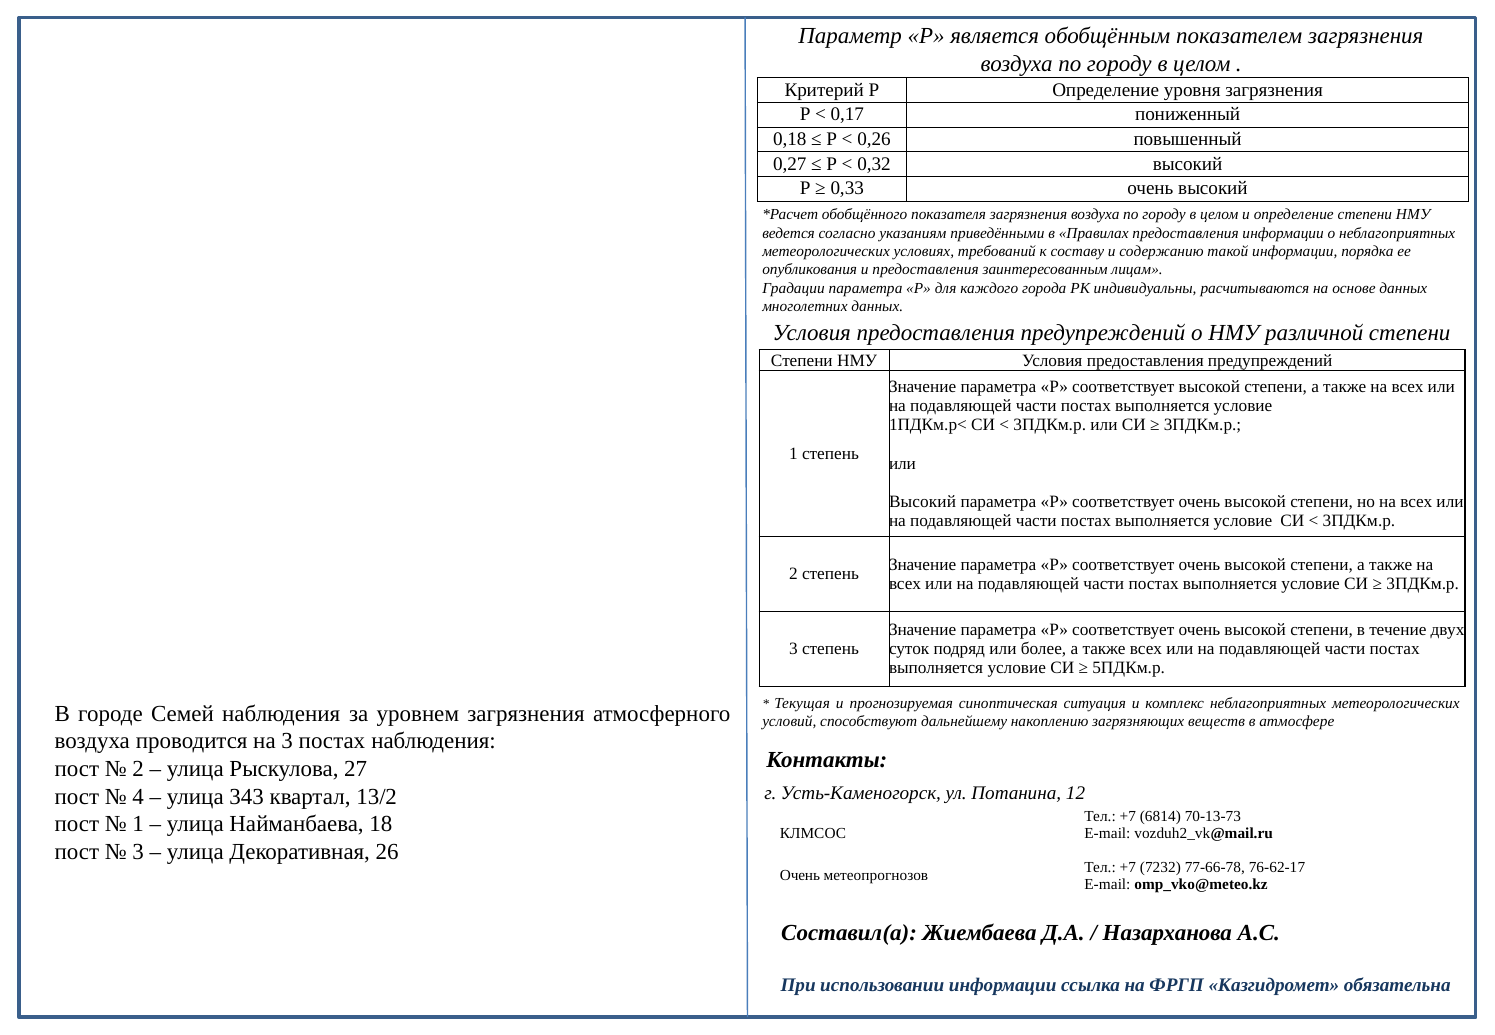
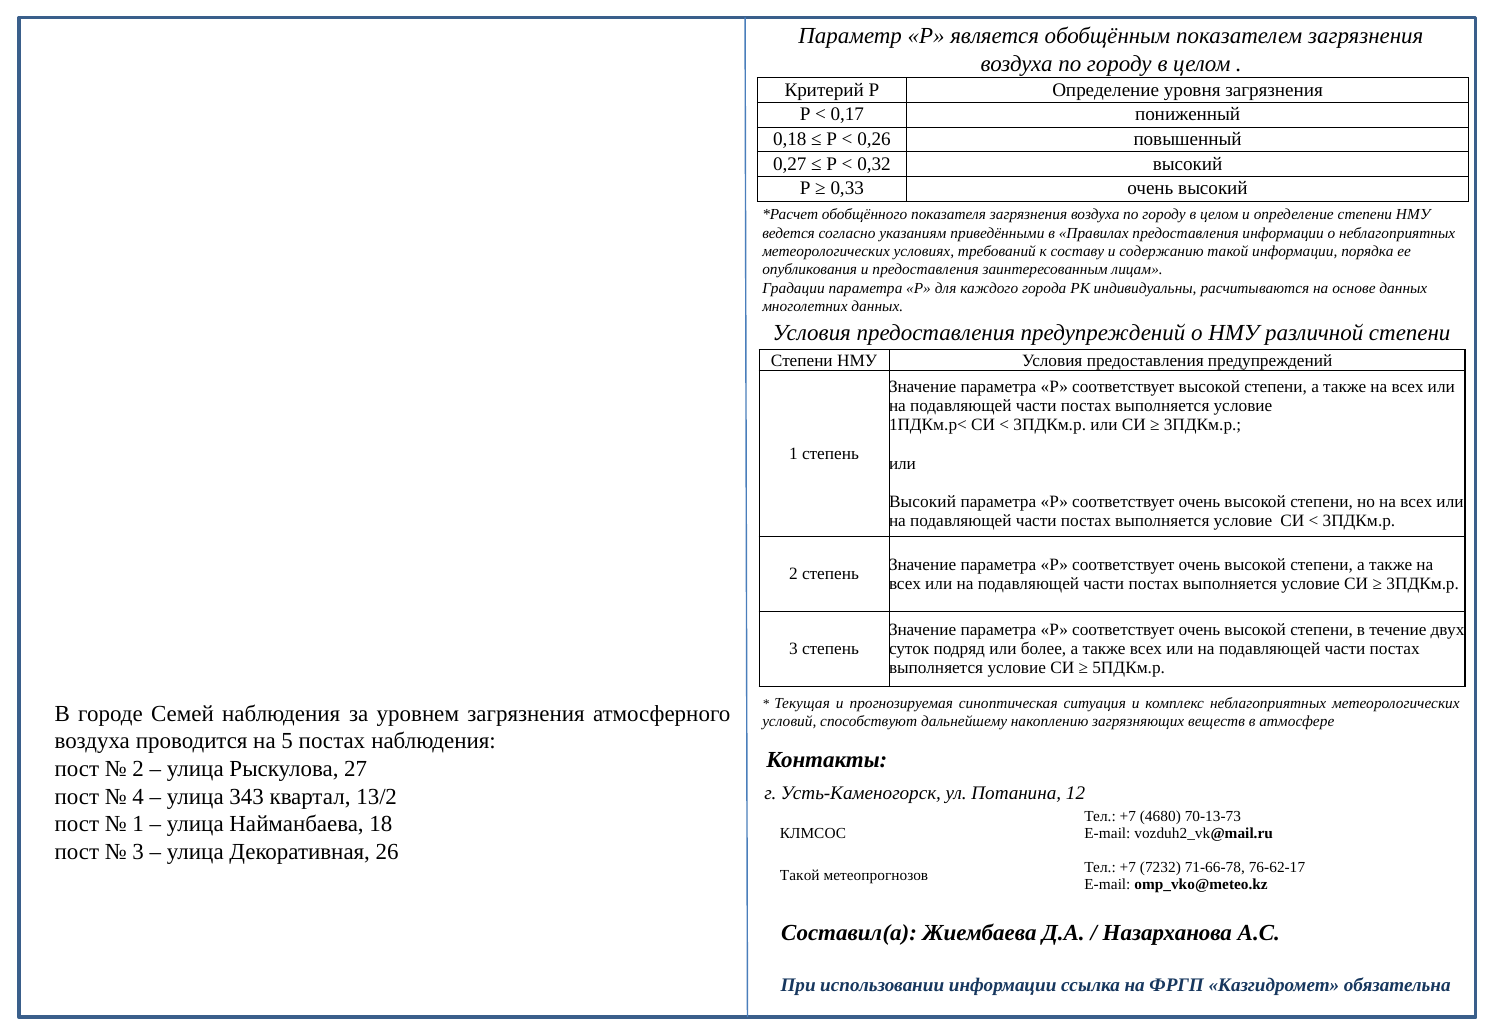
на 3: 3 -> 5
6814: 6814 -> 4680
77-66-78: 77-66-78 -> 71-66-78
Очень at (800, 876): Очень -> Такой
